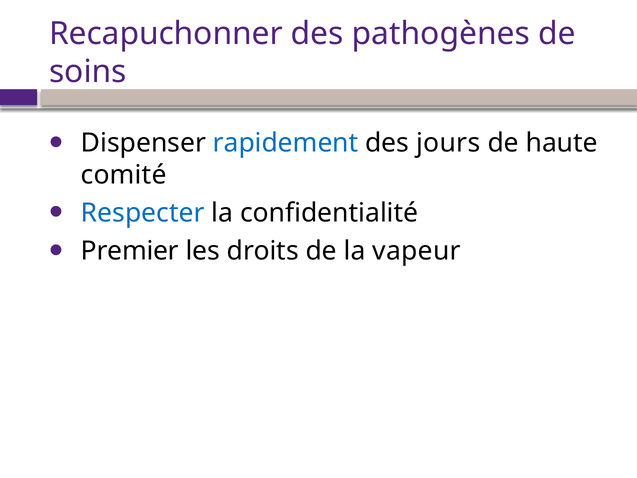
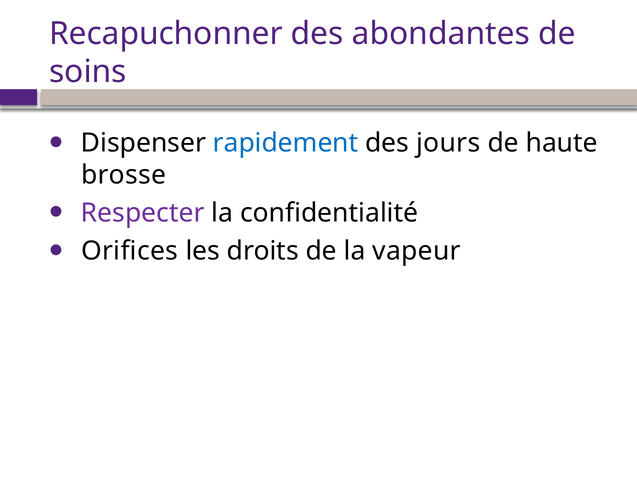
pathogènes: pathogènes -> abondantes
comité: comité -> brosse
Respecter colour: blue -> purple
Premier: Premier -> Orifices
